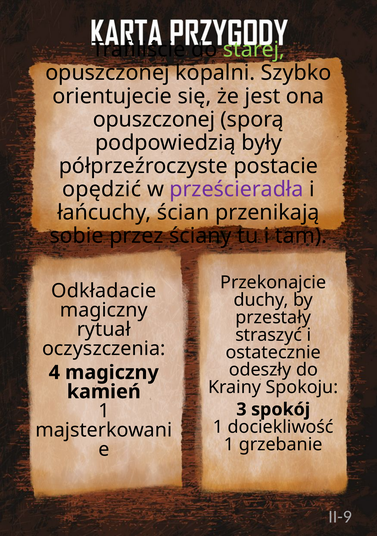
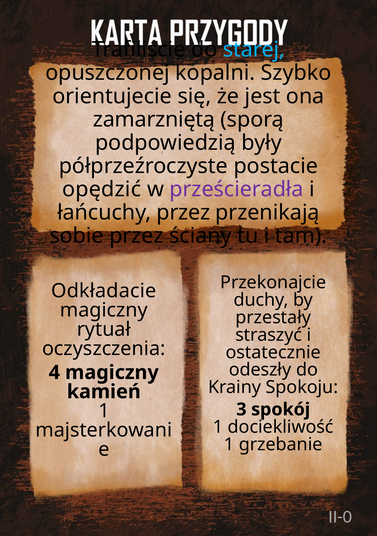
starej colour: light green -> light blue
opuszczonej at (154, 119): opuszczonej -> zamarzniętą
łańcuchy ścian: ścian -> przez
II-9: II-9 -> II-0
